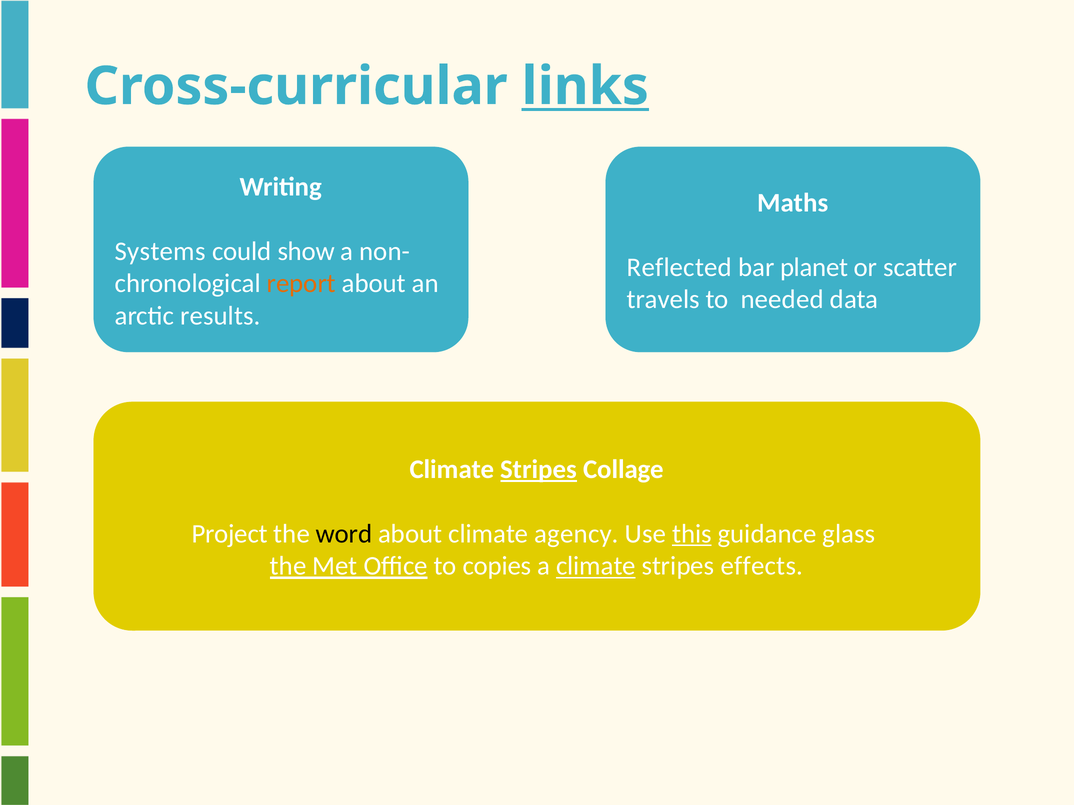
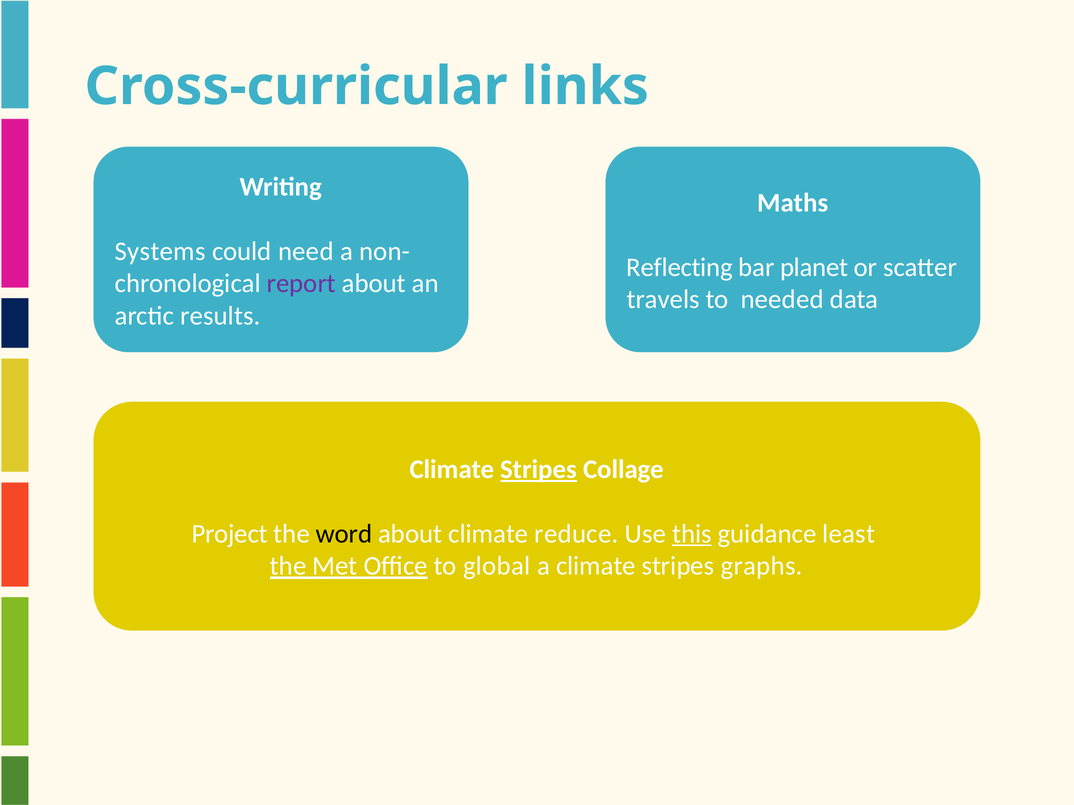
links underline: present -> none
show: show -> need
Reflected: Reflected -> Reflecting
report colour: orange -> purple
agency: agency -> reduce
glass: glass -> least
copies: copies -> global
climate at (596, 566) underline: present -> none
effects: effects -> graphs
